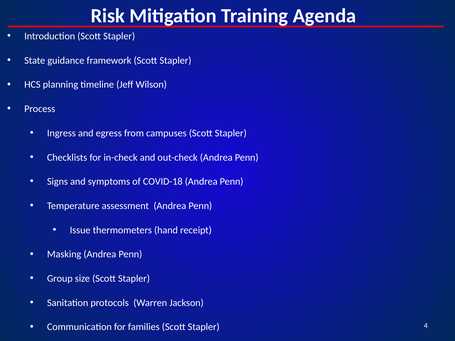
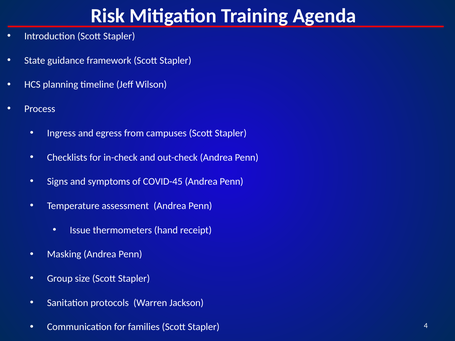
COVID-18: COVID-18 -> COVID-45
